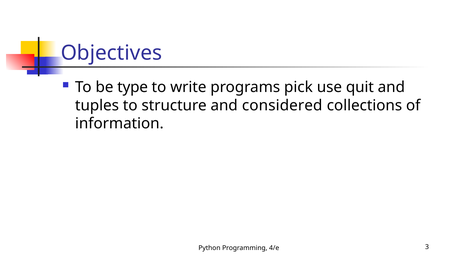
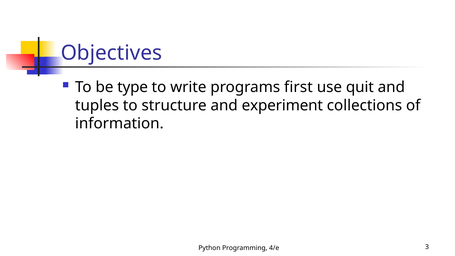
pick: pick -> first
considered: considered -> experiment
